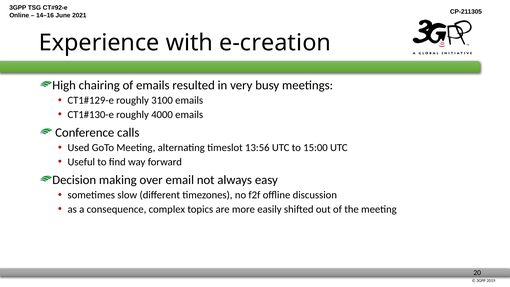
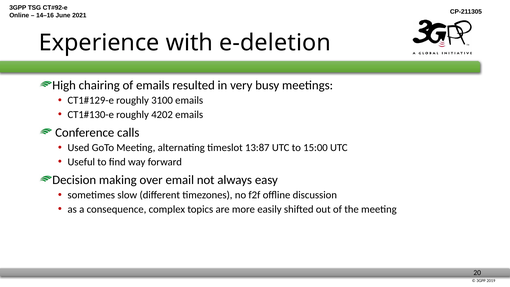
e-creation: e-creation -> e-deletion
4000: 4000 -> 4202
13:56: 13:56 -> 13:87
